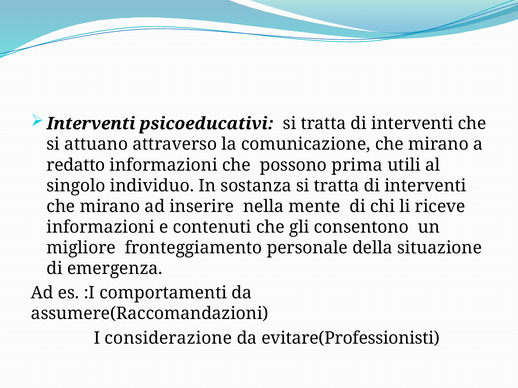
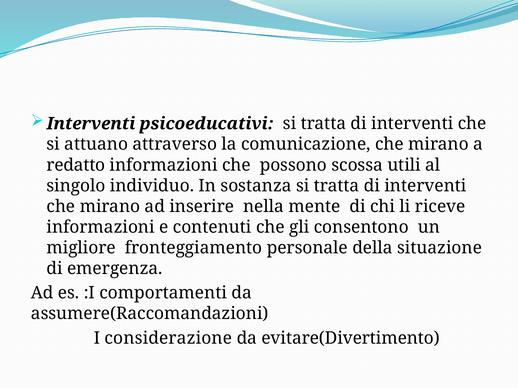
prima: prima -> scossa
evitare(Professionisti: evitare(Professionisti -> evitare(Divertimento
